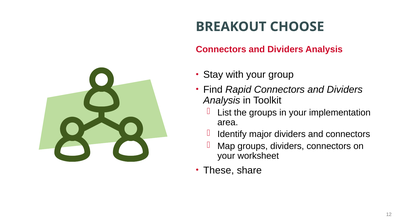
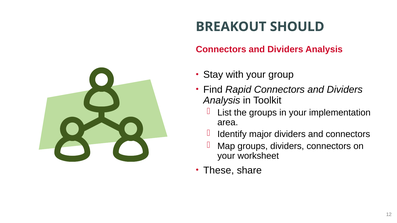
CHOOSE: CHOOSE -> SHOULD
